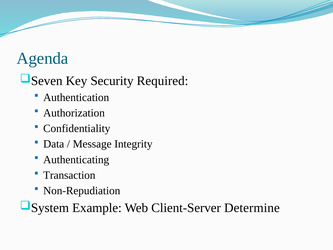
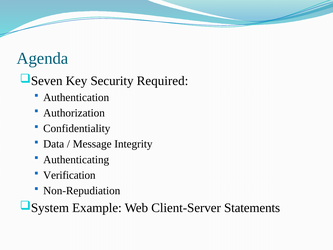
Transaction: Transaction -> Verification
Determine: Determine -> Statements
